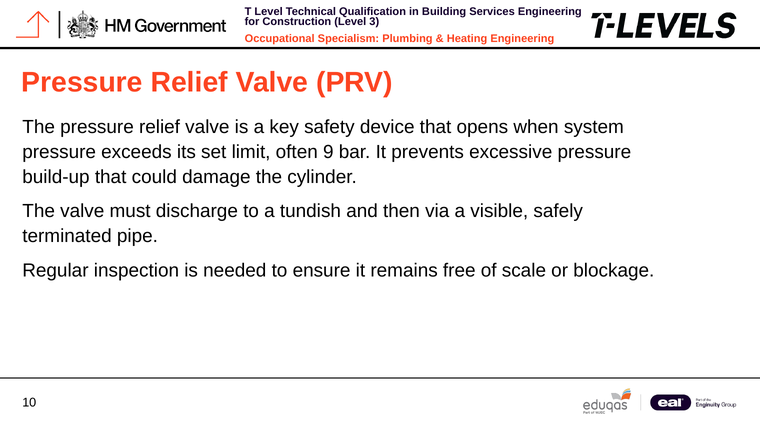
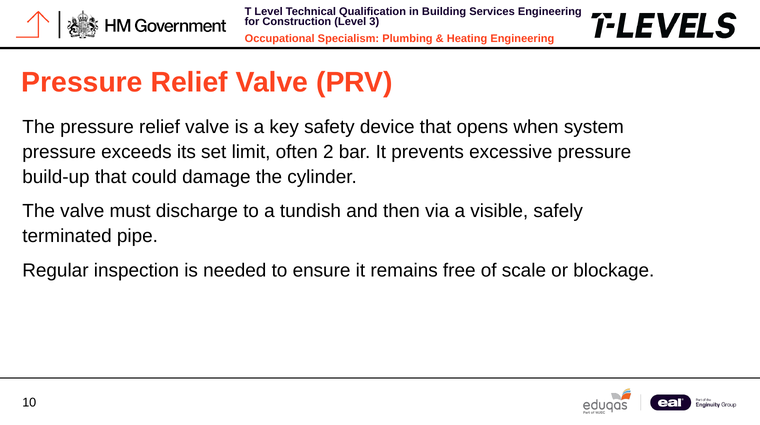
9: 9 -> 2
